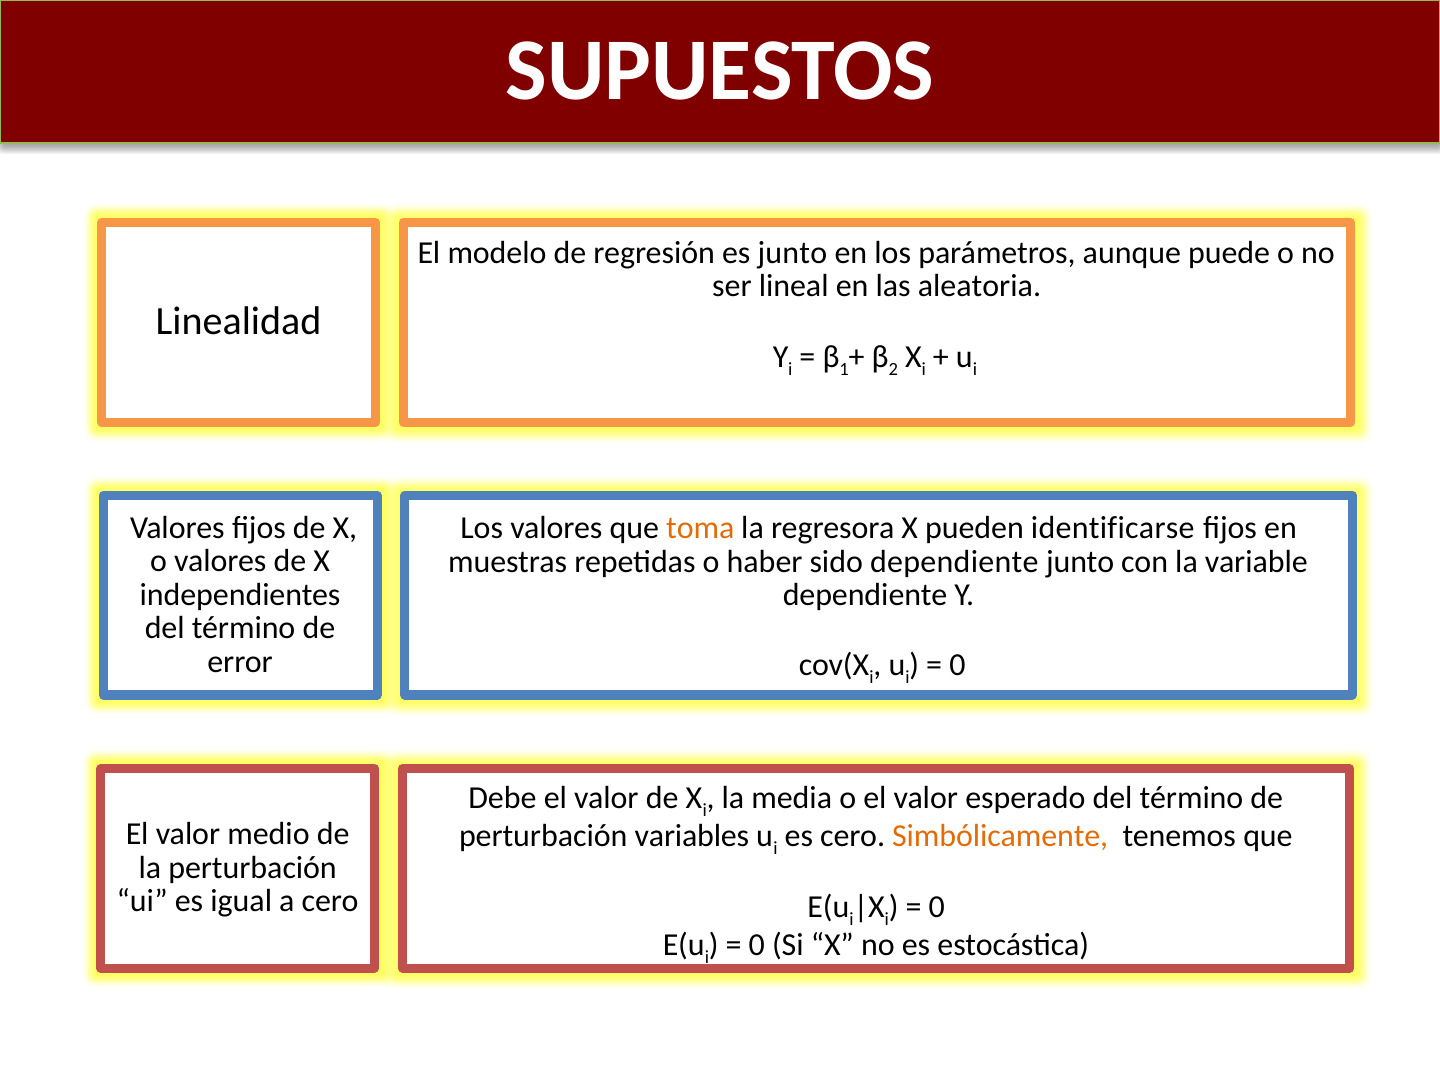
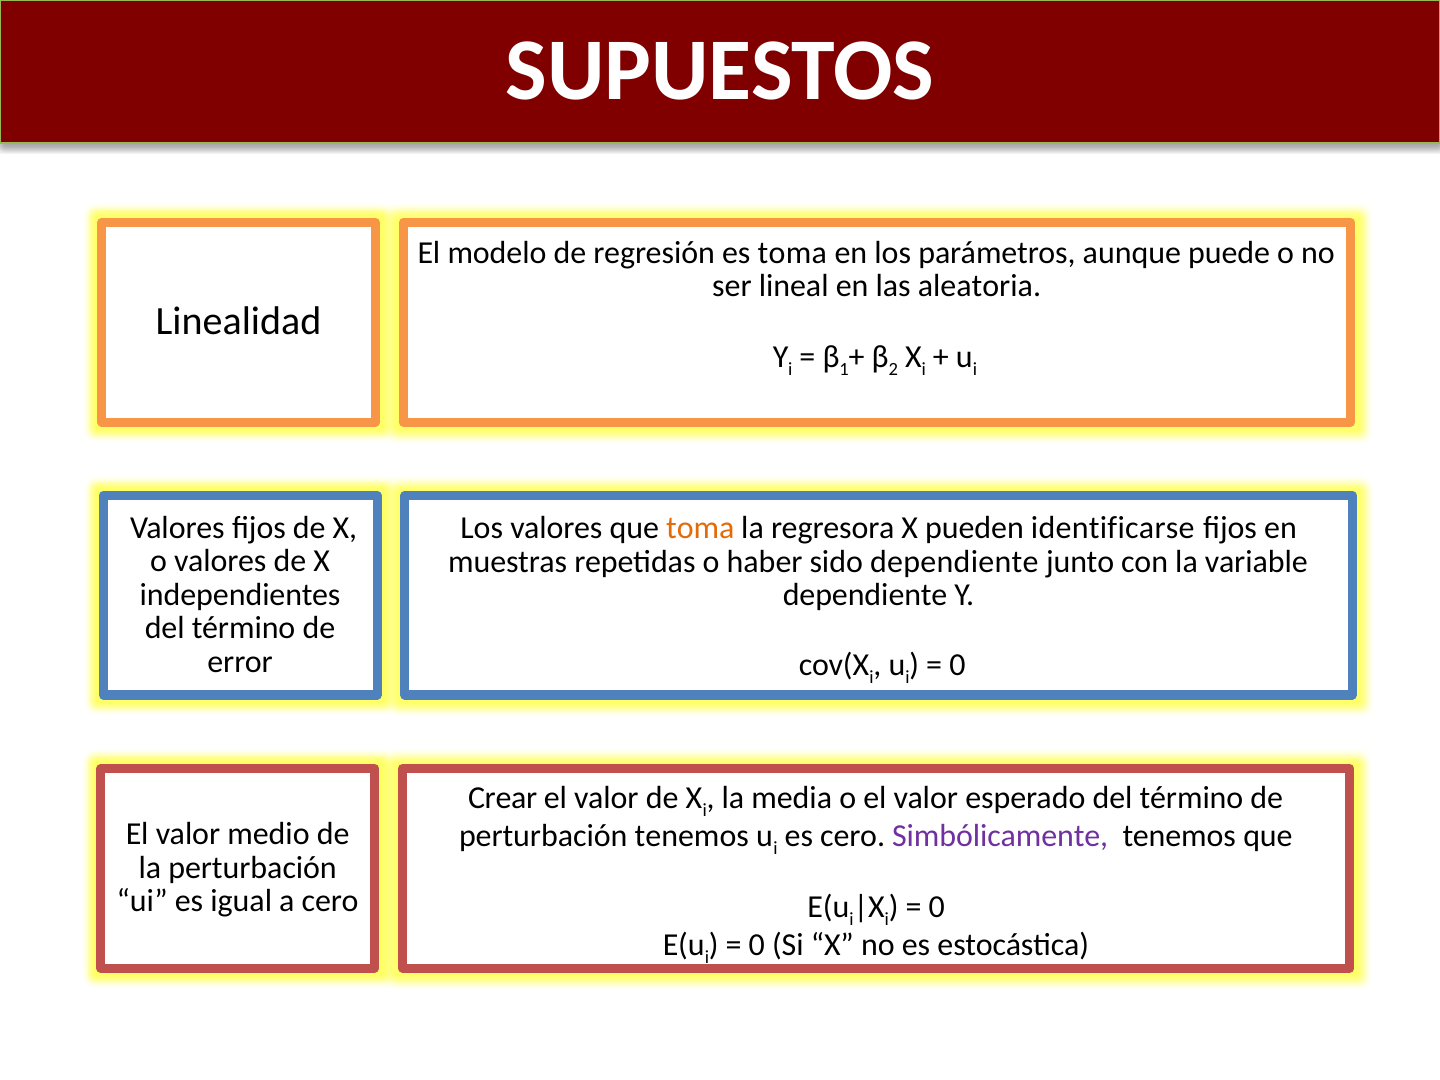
es junto: junto -> toma
Debe: Debe -> Crear
perturbación variables: variables -> tenemos
Simbólicamente colour: orange -> purple
